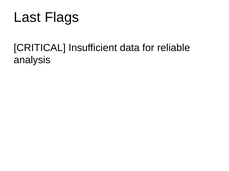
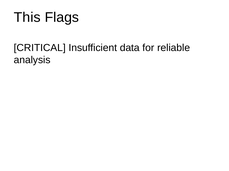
Last: Last -> This
